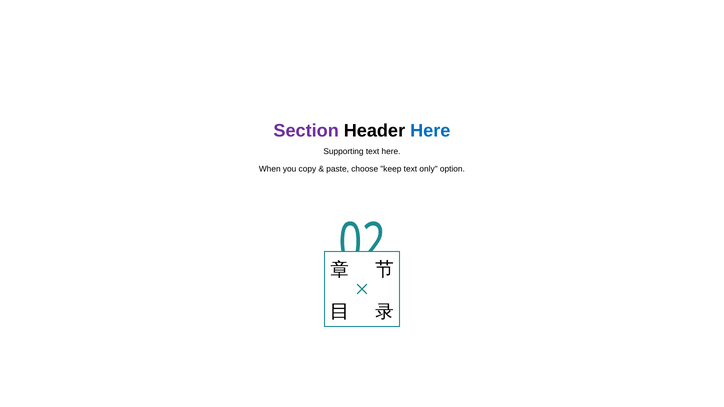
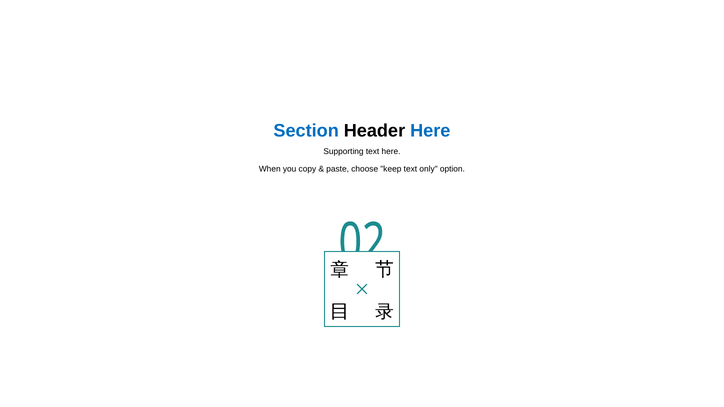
Section colour: purple -> blue
